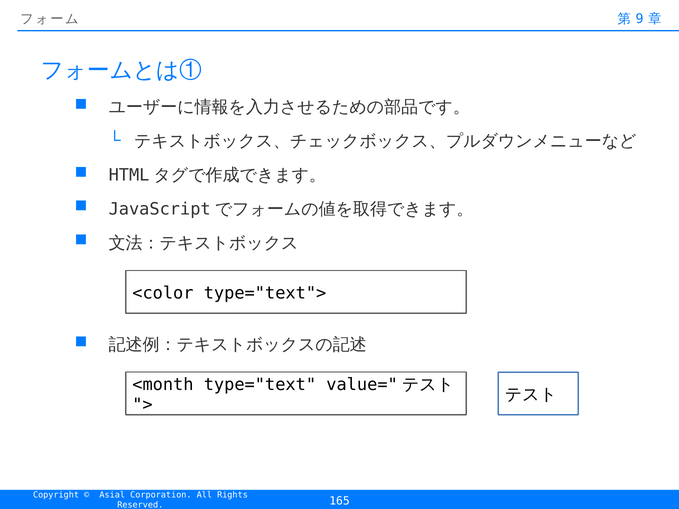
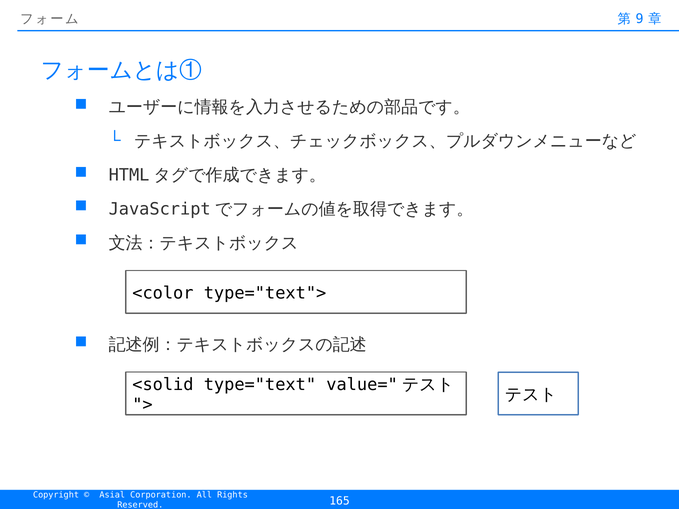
<month: <month -> <solid
